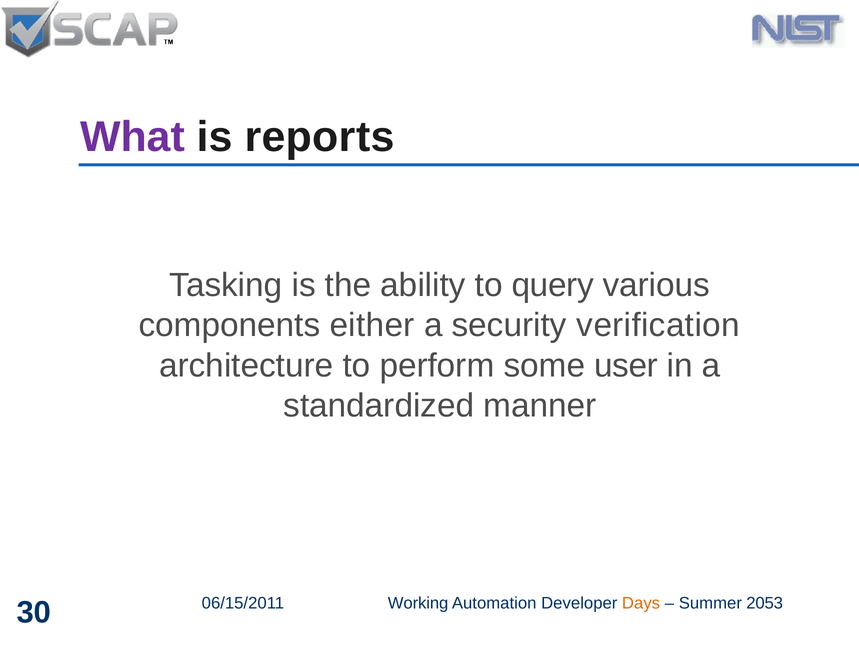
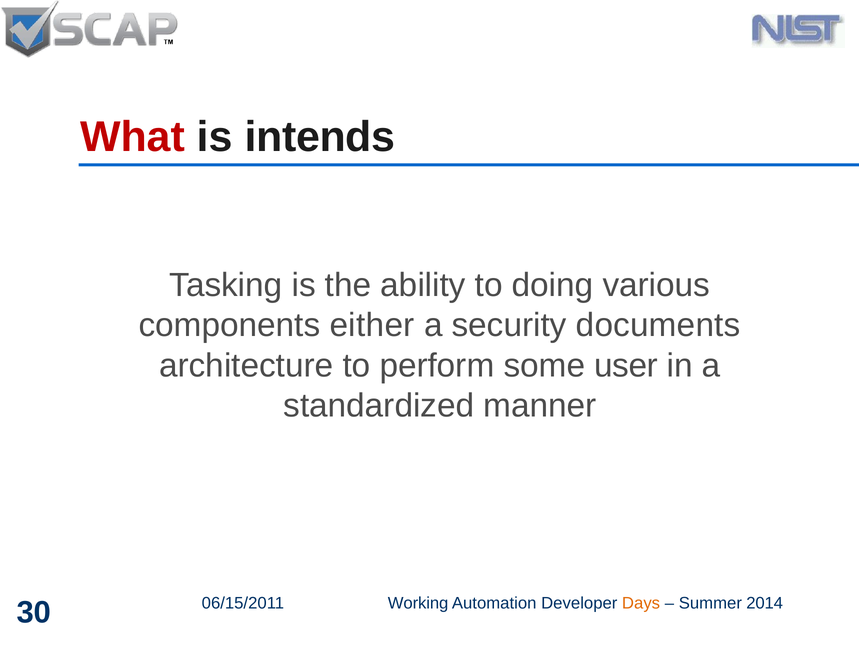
What colour: purple -> red
reports: reports -> intends
query: query -> doing
verification: verification -> documents
2053: 2053 -> 2014
